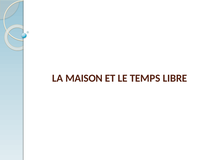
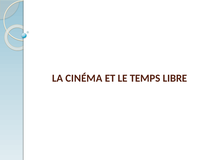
MAISON: MAISON -> CINÉMA
